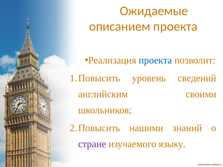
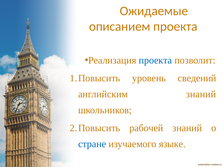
английским своими: своими -> знаний
нашими: нашими -> рабочей
стране colour: purple -> blue
языку: языку -> языке
